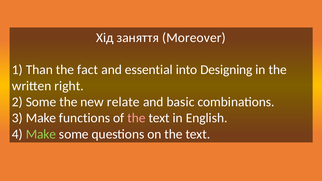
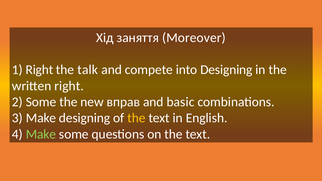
1 Than: Than -> Right
fact: fact -> talk
essential: essential -> compete
relate: relate -> вправ
Make functions: functions -> designing
the at (136, 118) colour: pink -> yellow
